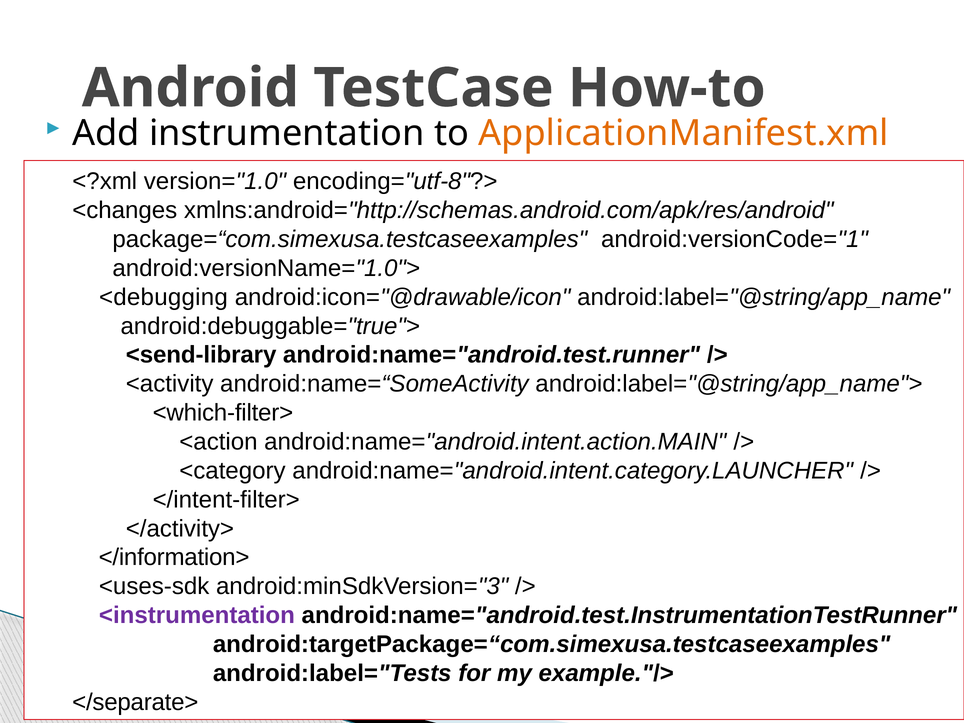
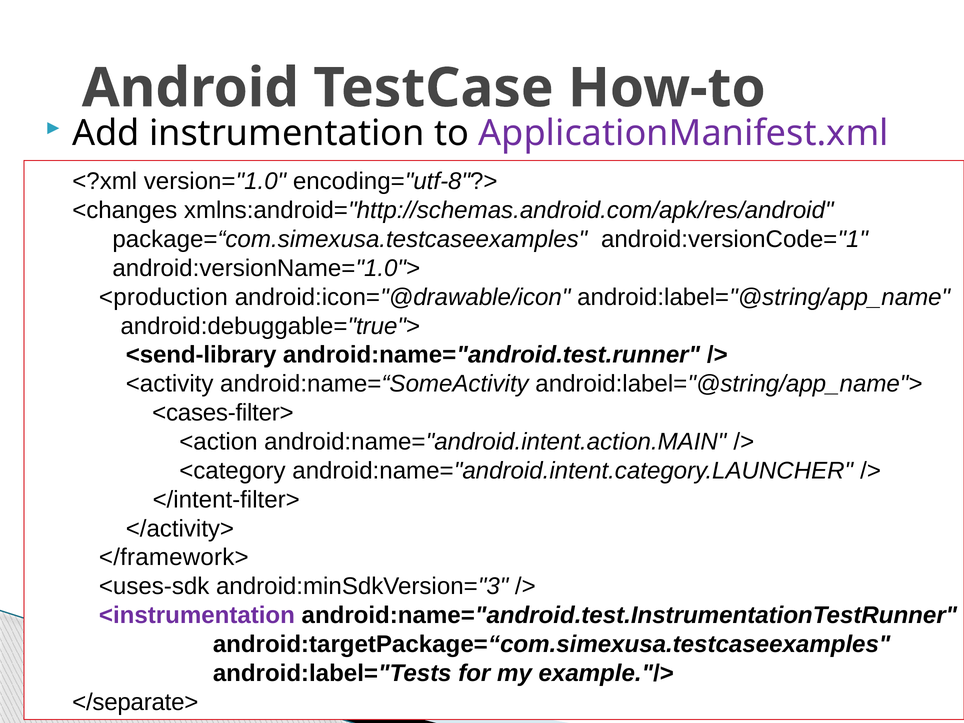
ApplicationManifest.xml colour: orange -> purple
<debugging: <debugging -> <production
<which-filter>: <which-filter> -> <cases-filter>
</information>: </information> -> </framework>
